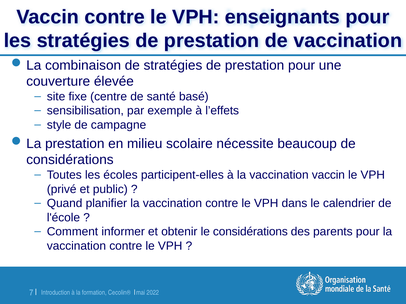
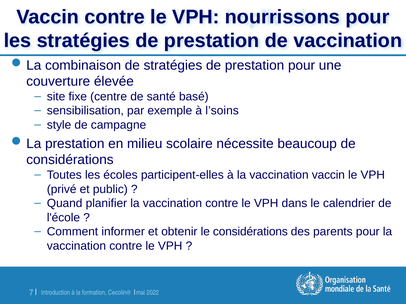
enseignants: enseignants -> nourrissons
l’effets: l’effets -> l’soins
